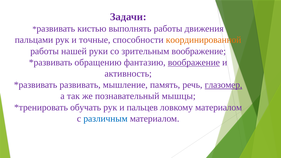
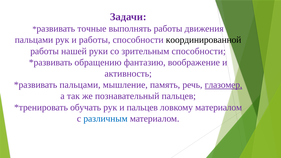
кистью: кистью -> точные
и точные: точные -> работы
координированной colour: orange -> black
зрительным воображение: воображение -> способности
воображение at (194, 62) underline: present -> none
развивать at (80, 85): развивать -> пальцами
познавательный мышцы: мышцы -> пальцев
